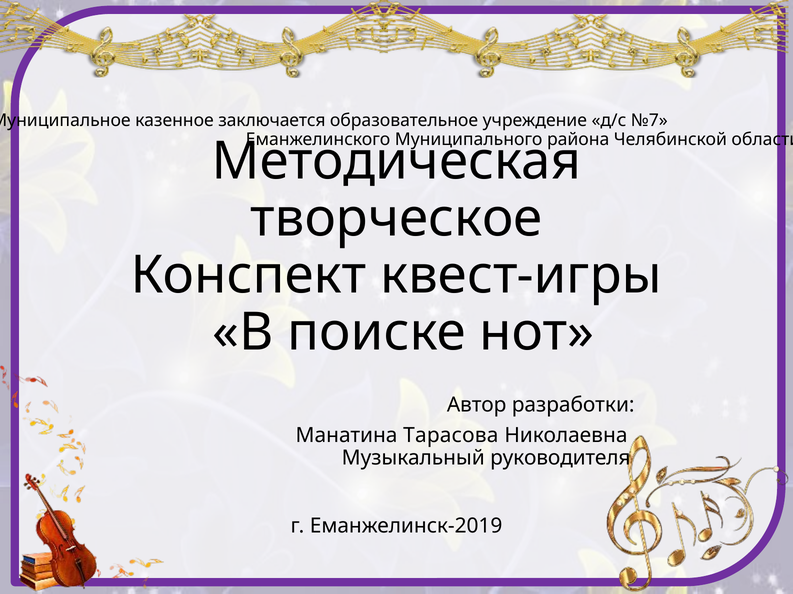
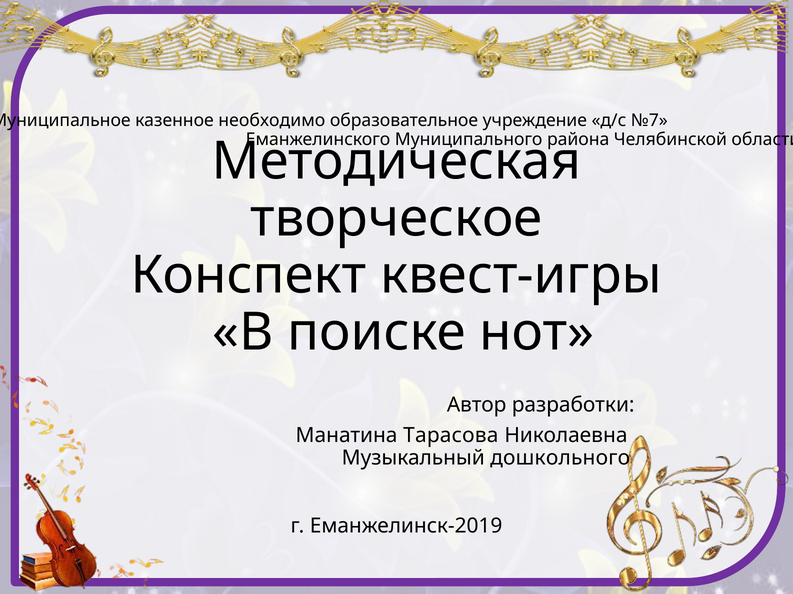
заключается: заключается -> необходимо
руководителя: руководителя -> дошкольного
